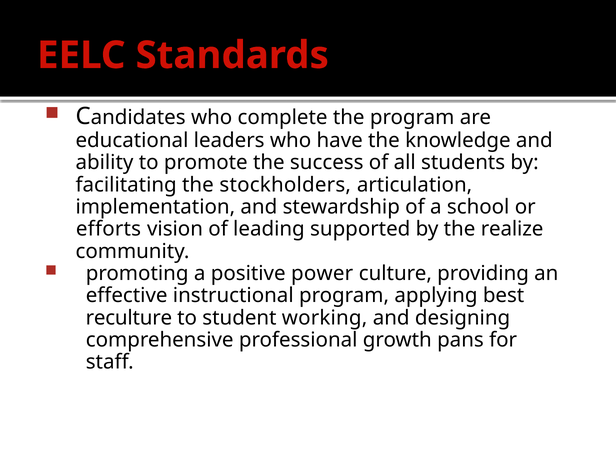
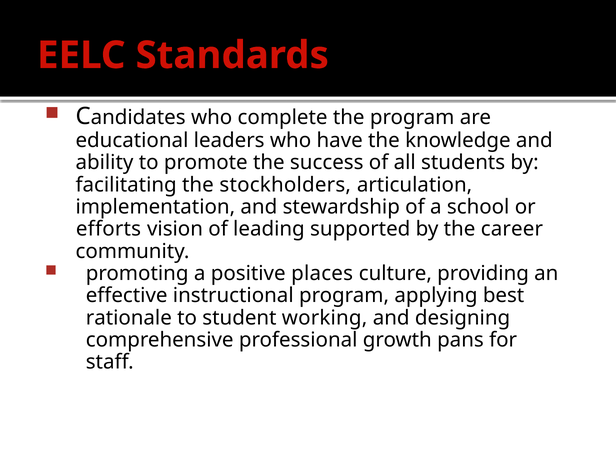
realize: realize -> career
power: power -> places
reculture: reculture -> rationale
